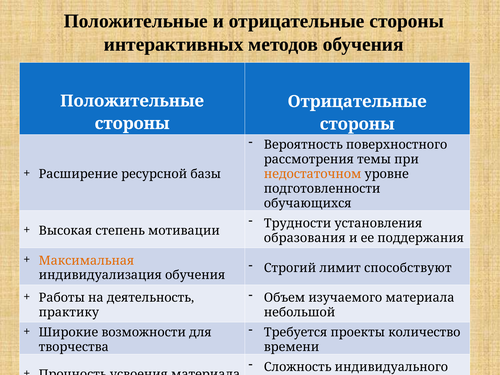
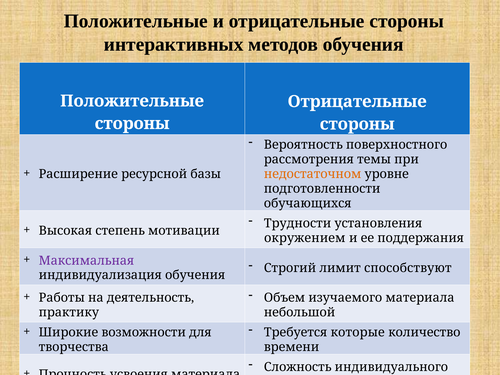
образования: образования -> окружением
Максимальная colour: orange -> purple
проекты: проекты -> которые
